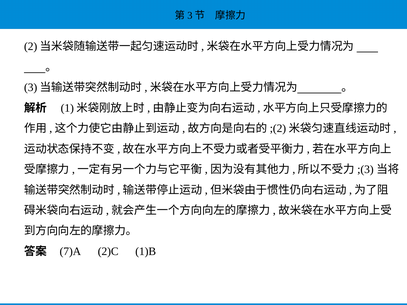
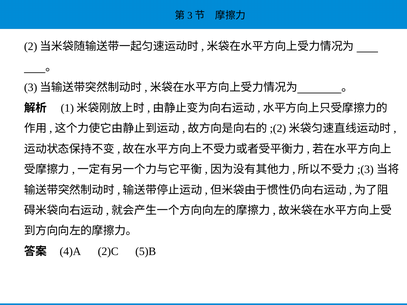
7)A: 7)A -> 4)A
1)B: 1)B -> 5)B
